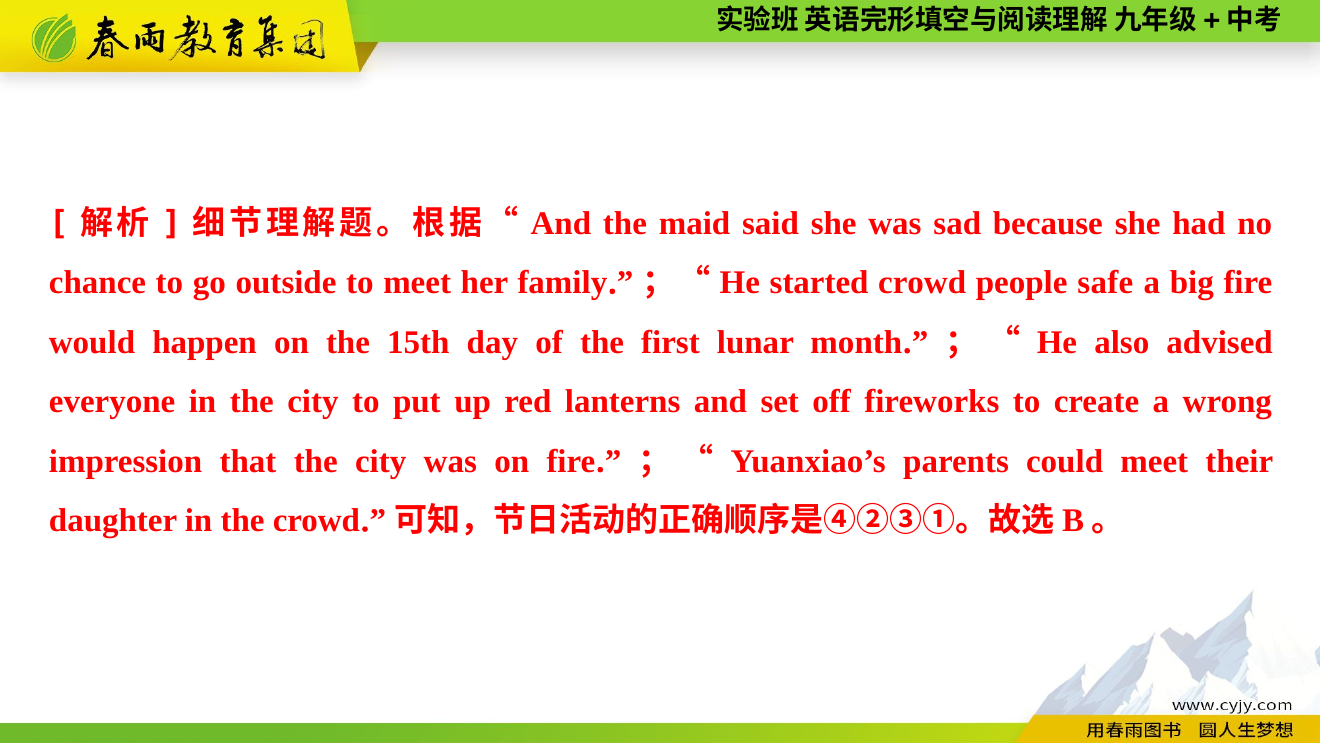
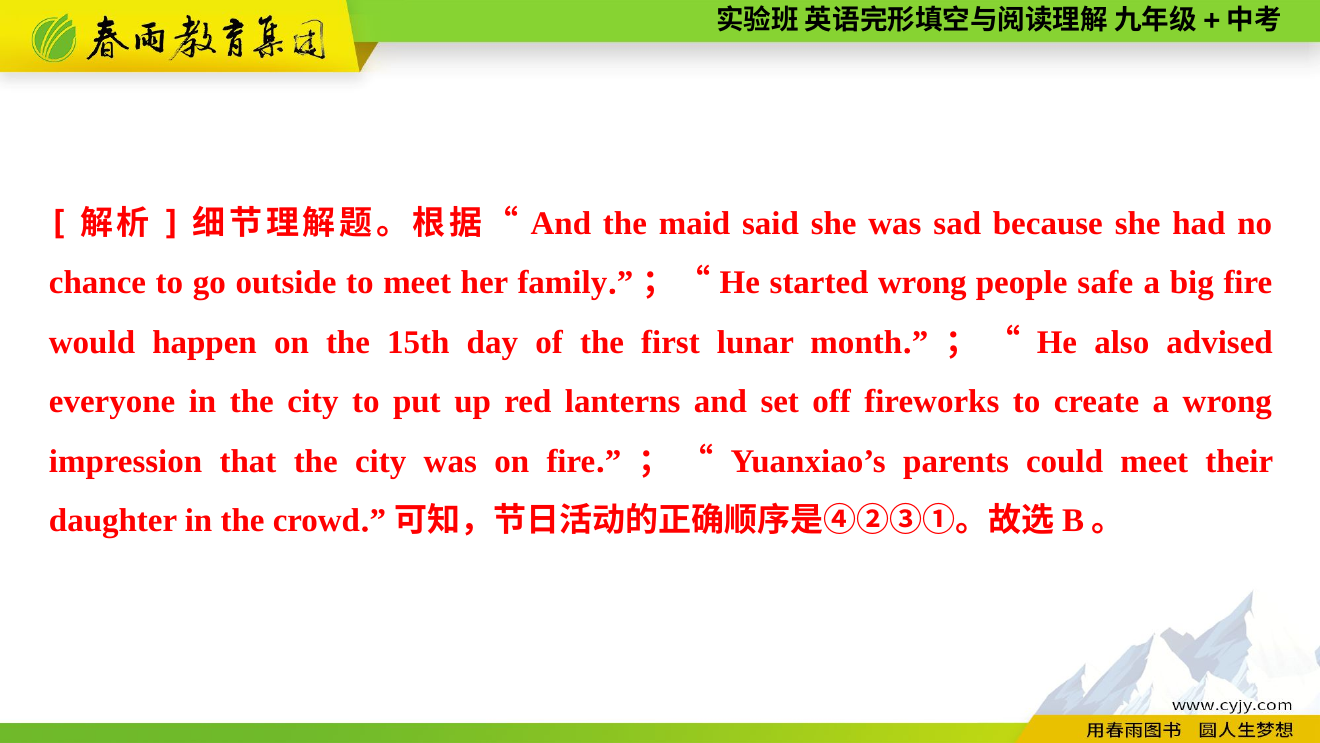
started crowd: crowd -> wrong
